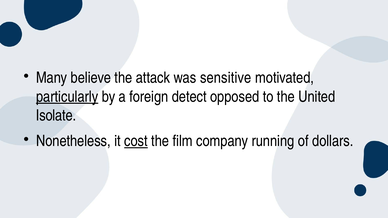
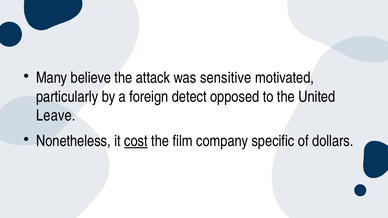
particularly underline: present -> none
Isolate: Isolate -> Leave
running: running -> specific
